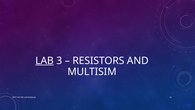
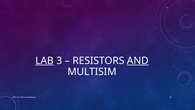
AND underline: none -> present
